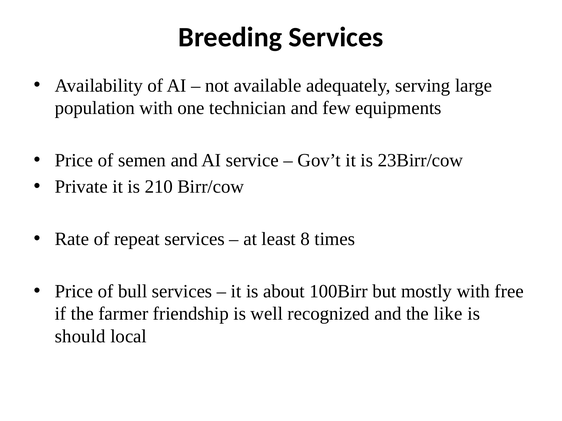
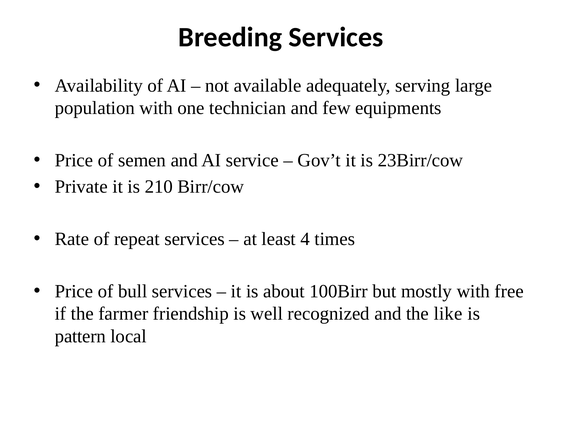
8: 8 -> 4
should: should -> pattern
